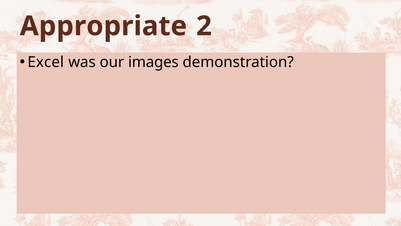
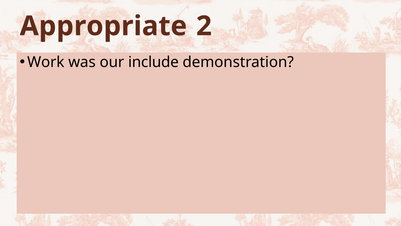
Excel: Excel -> Work
images: images -> include
